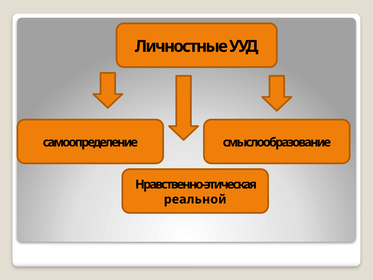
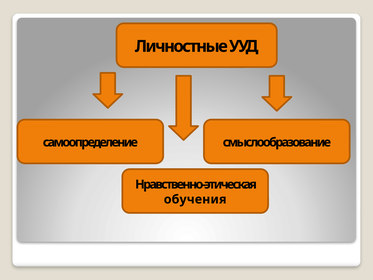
реальной: реальной -> обучения
